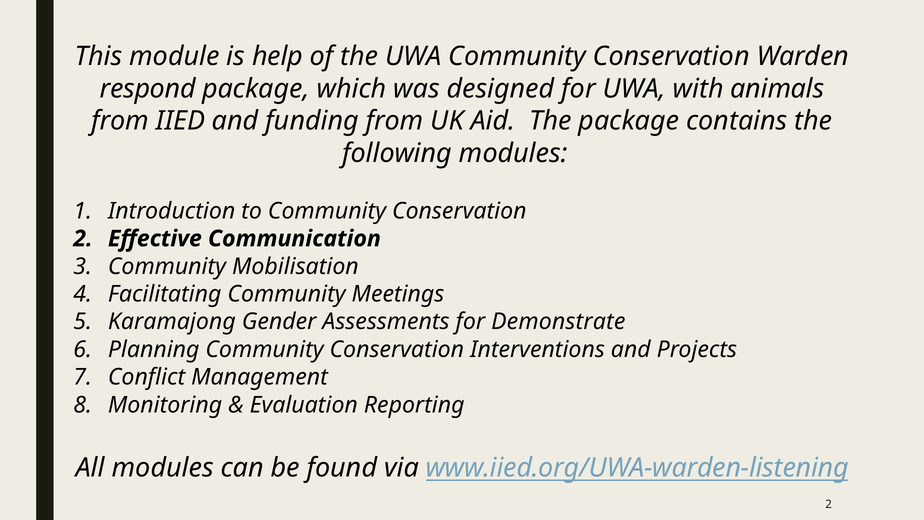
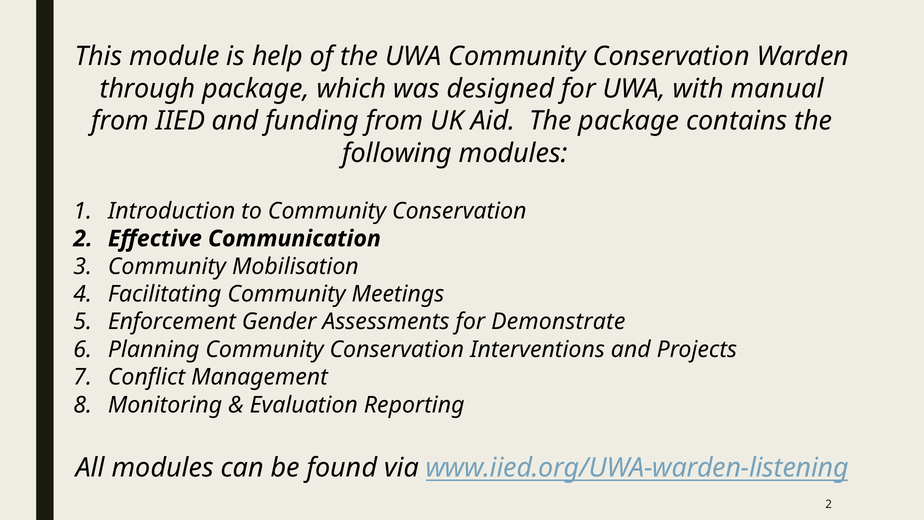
respond: respond -> through
animals: animals -> manual
Karamajong: Karamajong -> Enforcement
